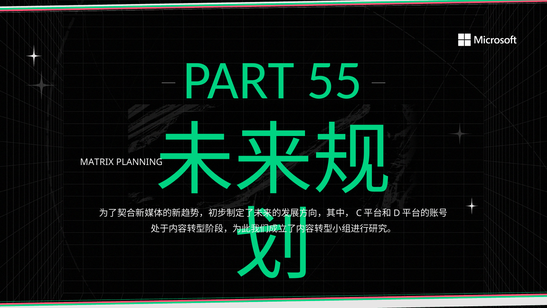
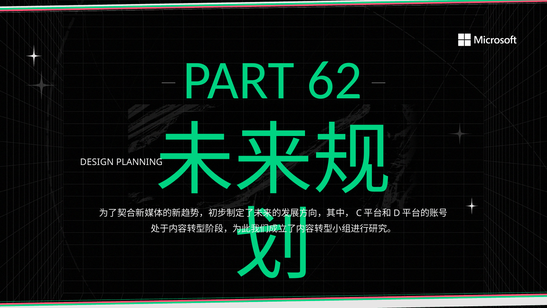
55: 55 -> 62
MATRIX: MATRIX -> DESIGN
